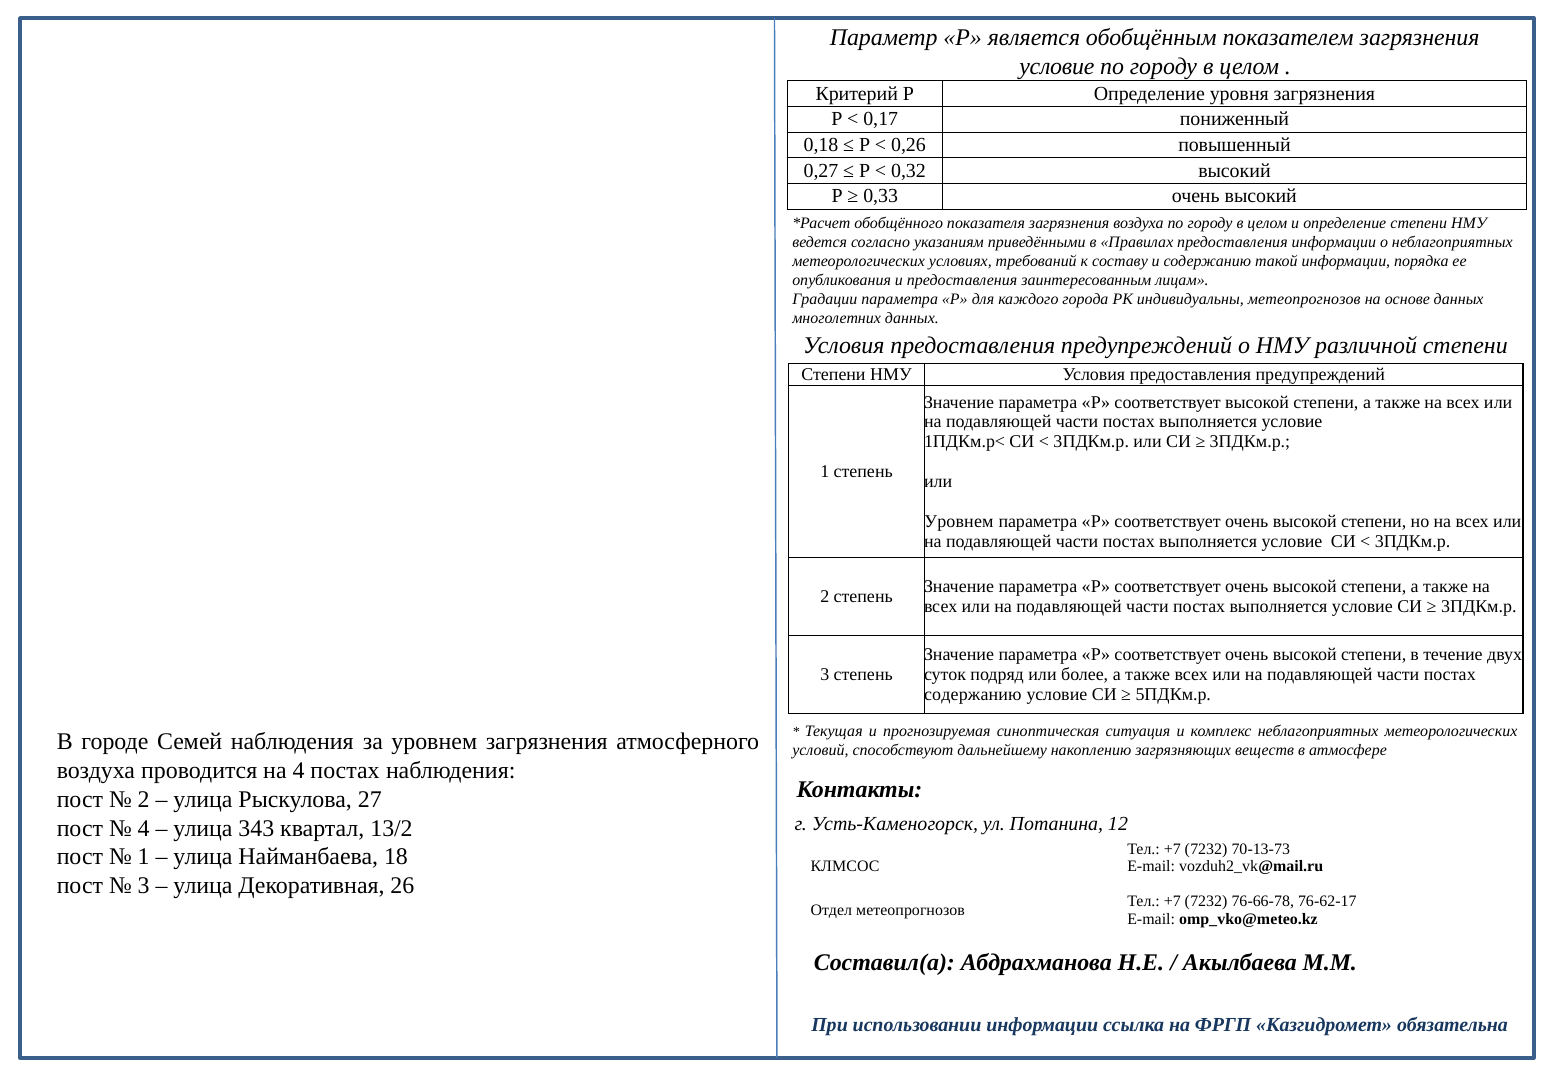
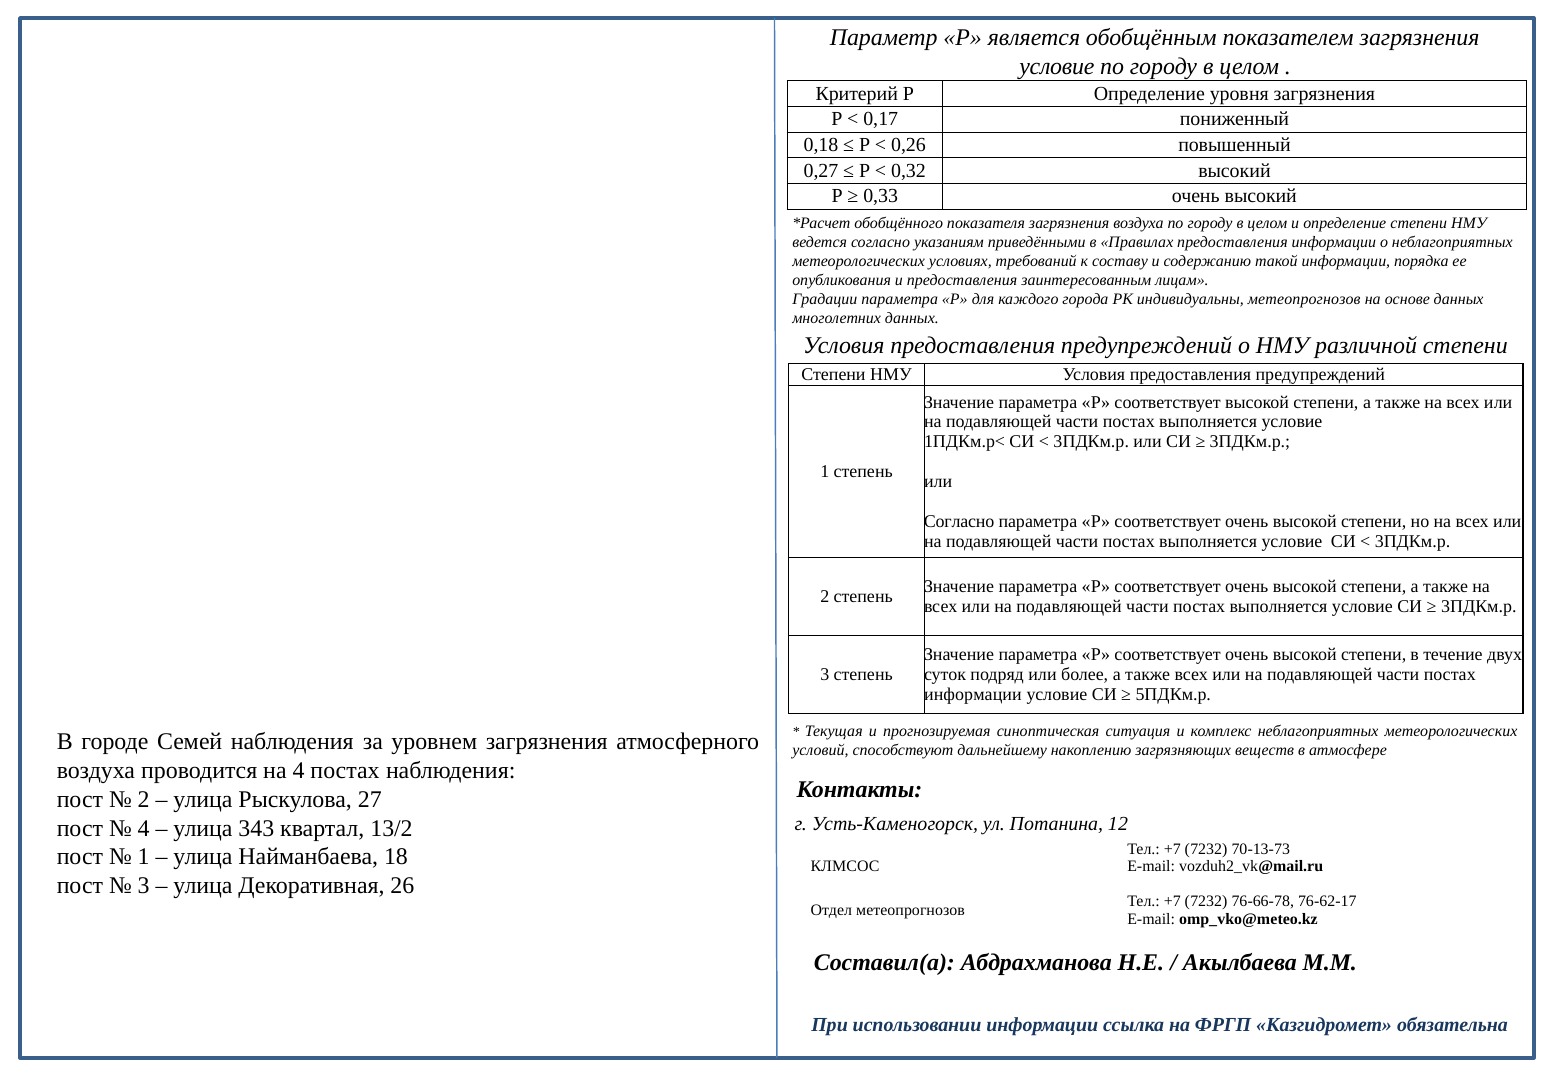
Уровнем at (959, 521): Уровнем -> Согласно
содержанию at (973, 694): содержанию -> информации
